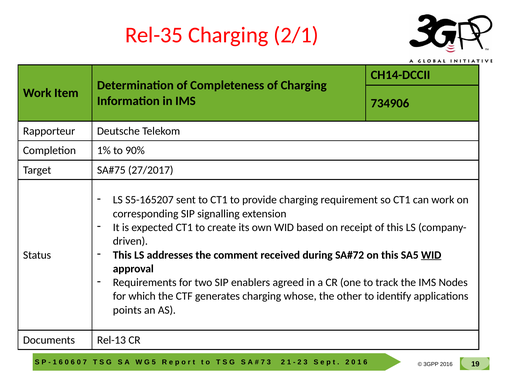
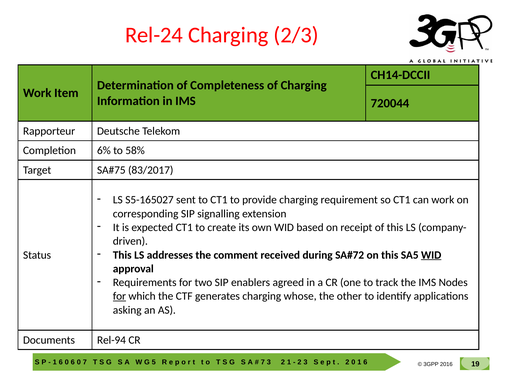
Rel-35: Rel-35 -> Rel-24
2/1: 2/1 -> 2/3
734906: 734906 -> 720044
1%: 1% -> 6%
90%: 90% -> 58%
27/2017: 27/2017 -> 83/2017
S5-165207: S5-165207 -> S5-165027
for at (119, 296) underline: none -> present
points: points -> asking
Rel-13: Rel-13 -> Rel-94
